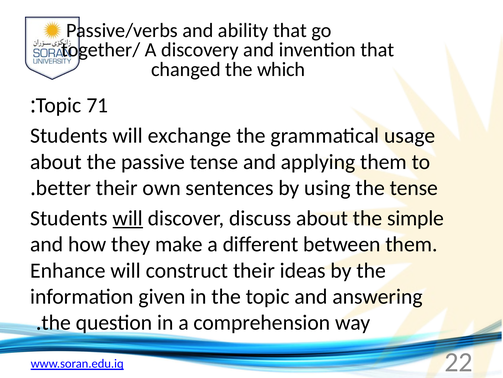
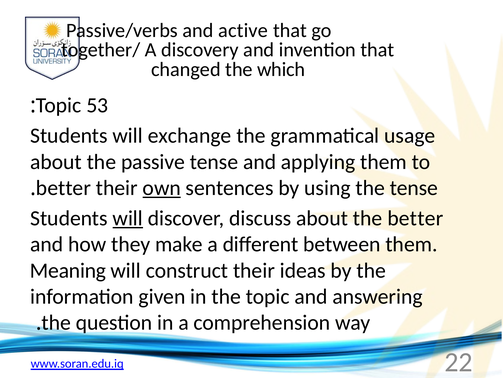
ability: ability -> active
71: 71 -> 53
own underline: none -> present
the simple: simple -> better
Enhance: Enhance -> Meaning
